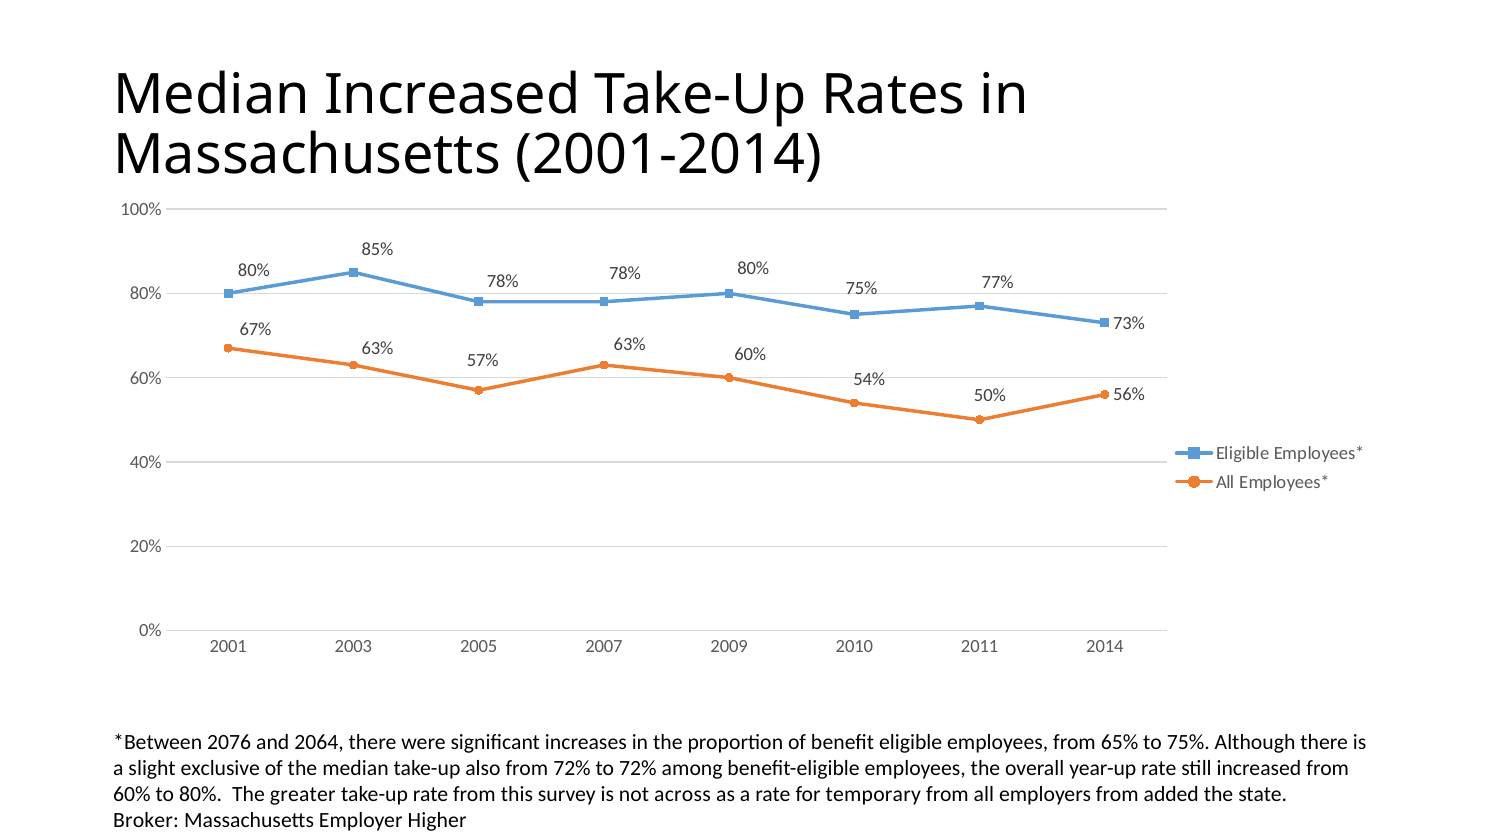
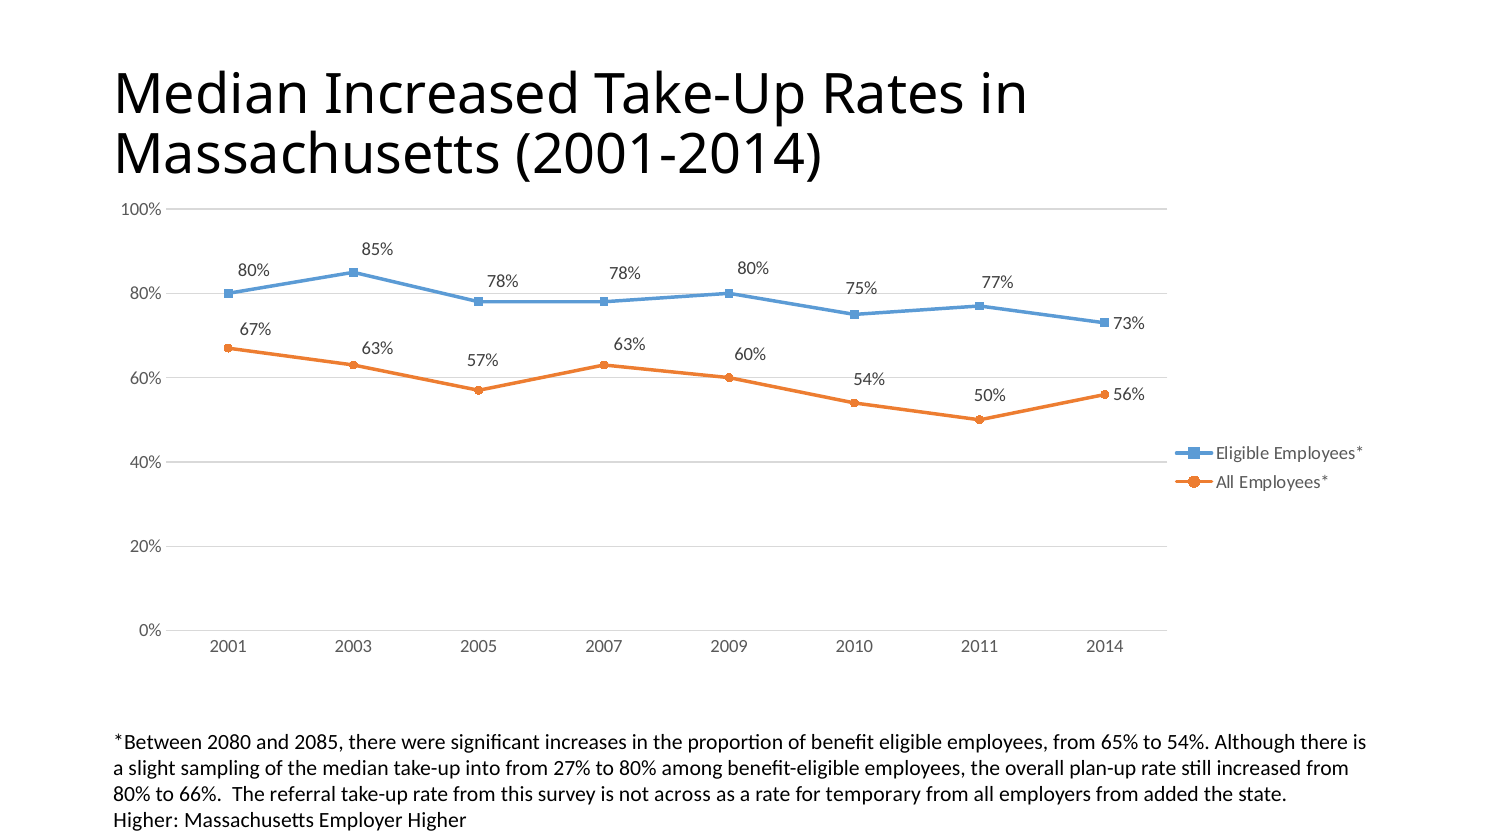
2076: 2076 -> 2080
2064: 2064 -> 2085
to 75%: 75% -> 54%
exclusive: exclusive -> sampling
also: also -> into
from 72%: 72% -> 27%
to 72%: 72% -> 80%
year-up: year-up -> plan-up
60% at (132, 795): 60% -> 80%
to 80%: 80% -> 66%
greater: greater -> referral
Broker at (146, 821): Broker -> Higher
